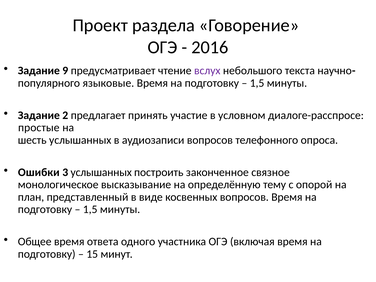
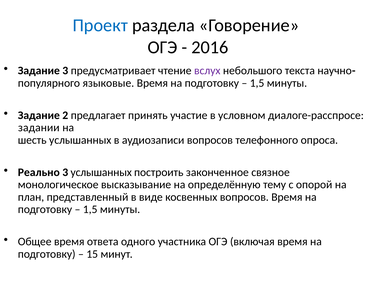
Проект colour: black -> blue
Задание 9: 9 -> 3
простые: простые -> задании
Ошибки: Ошибки -> Реально
